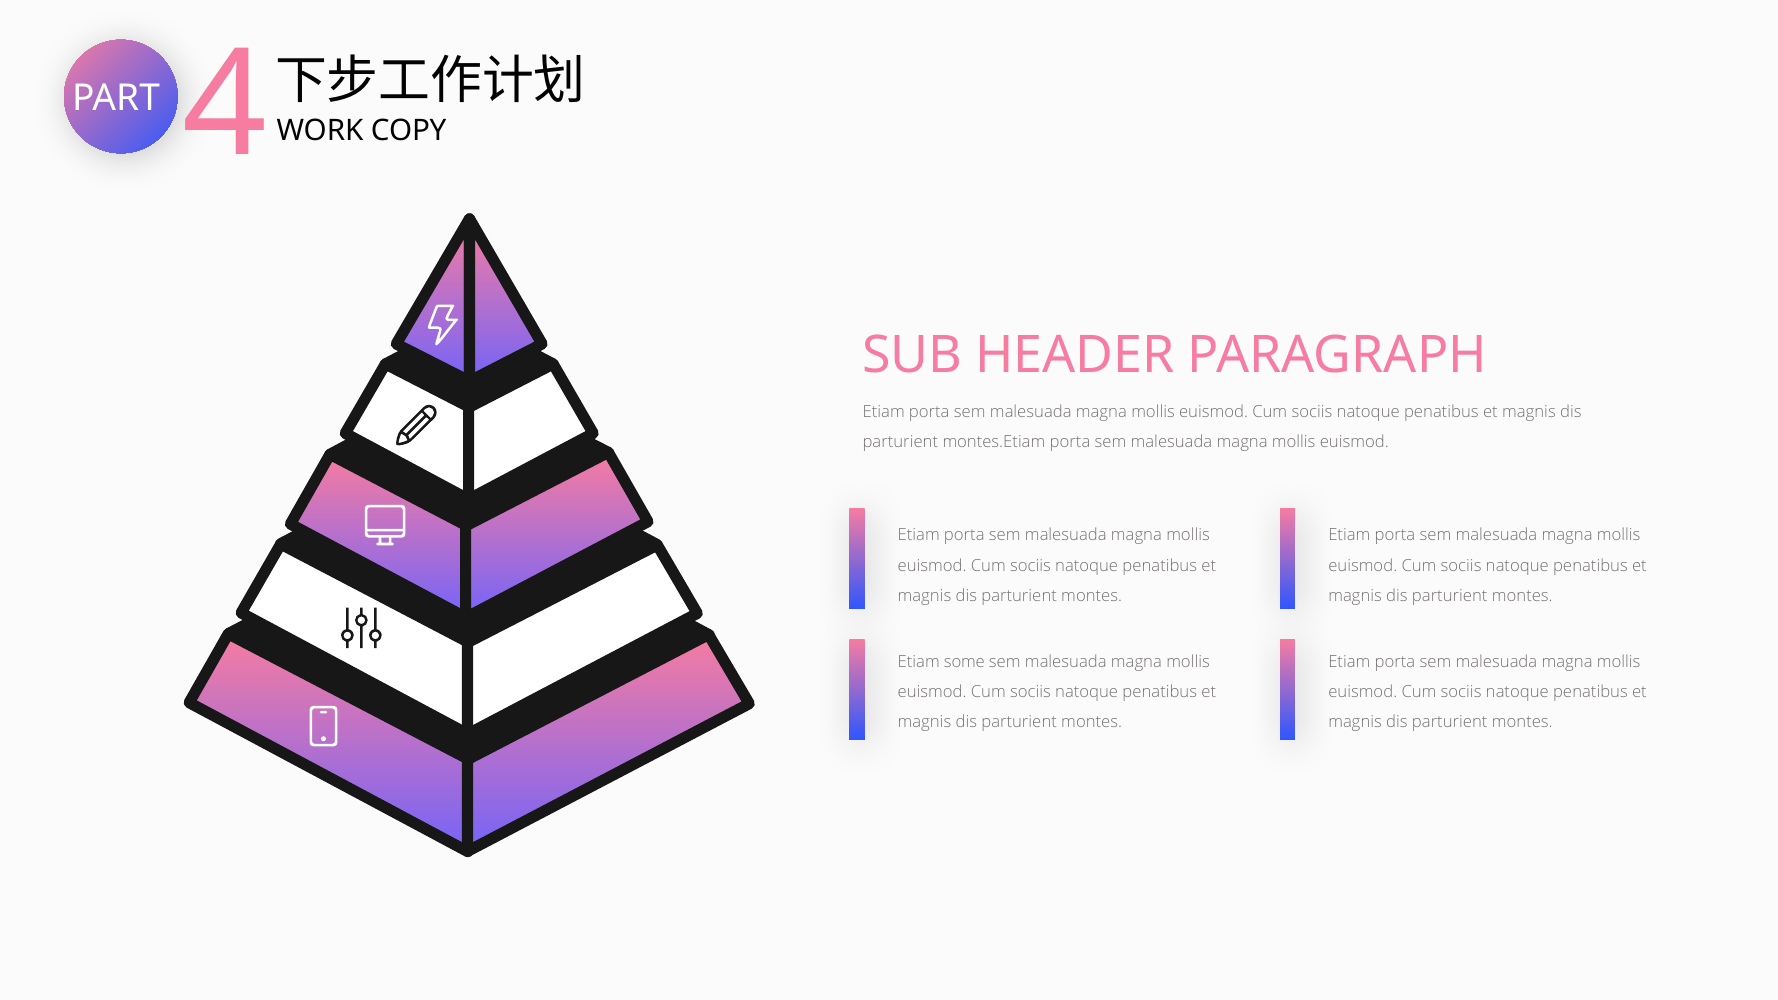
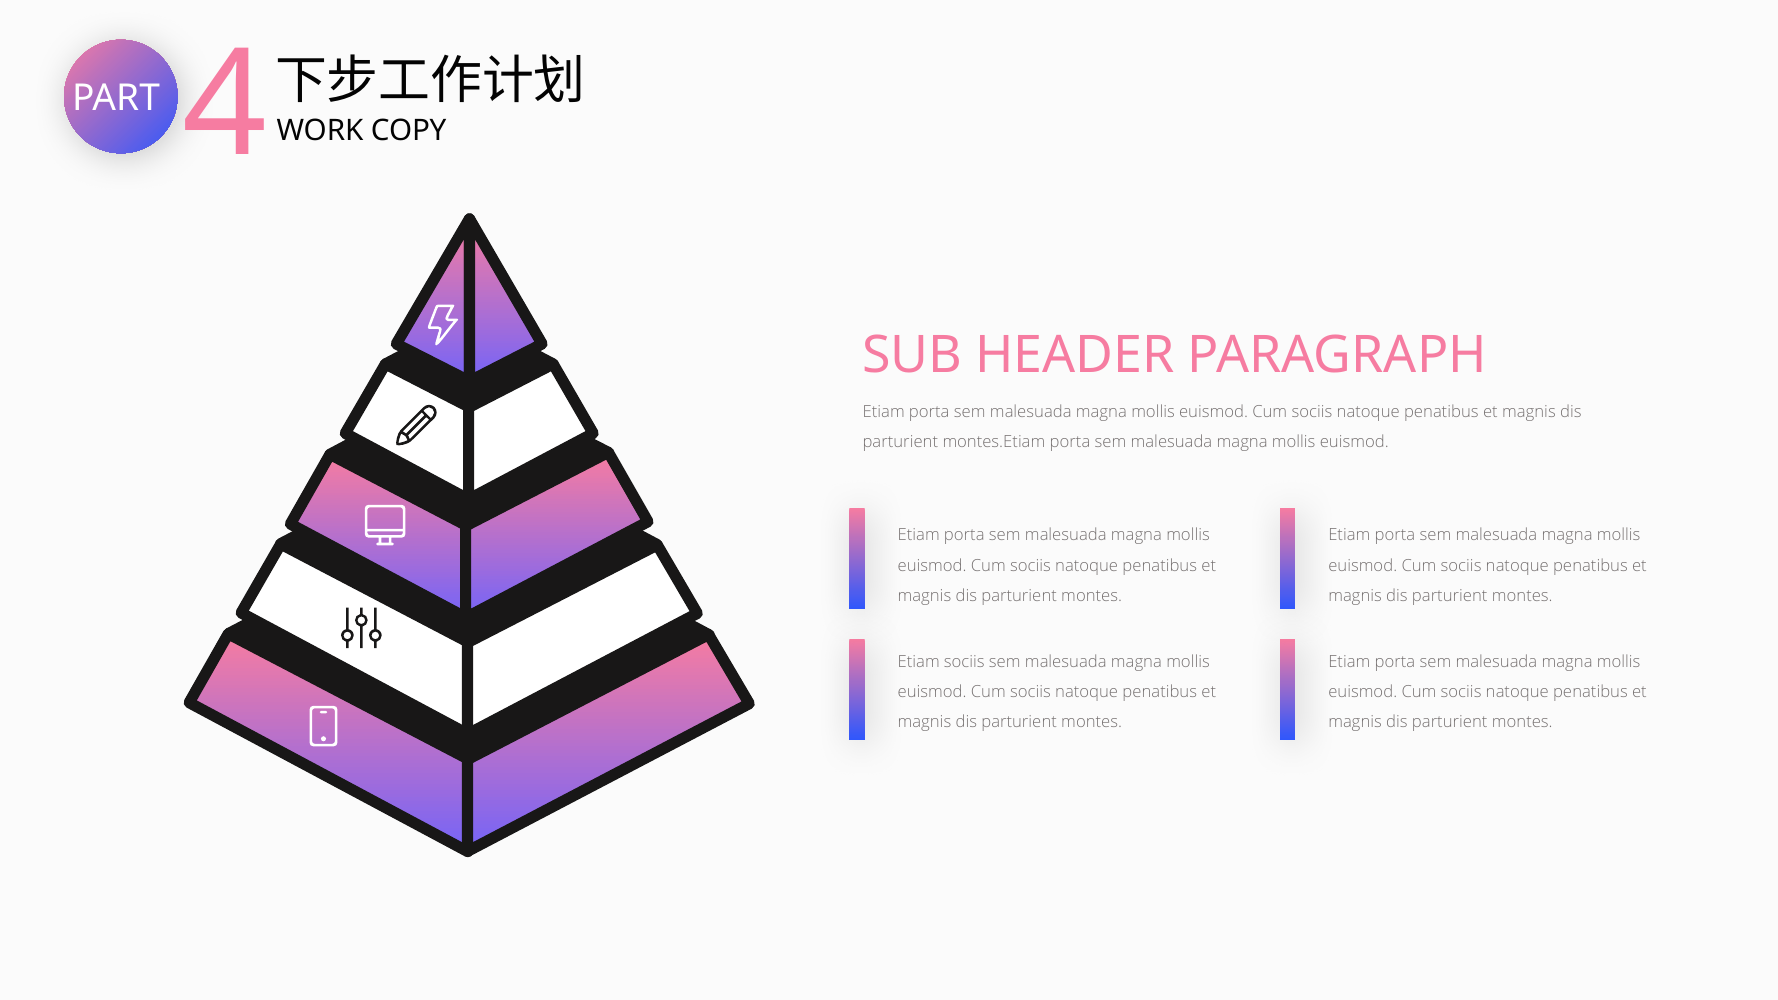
Etiam some: some -> sociis
